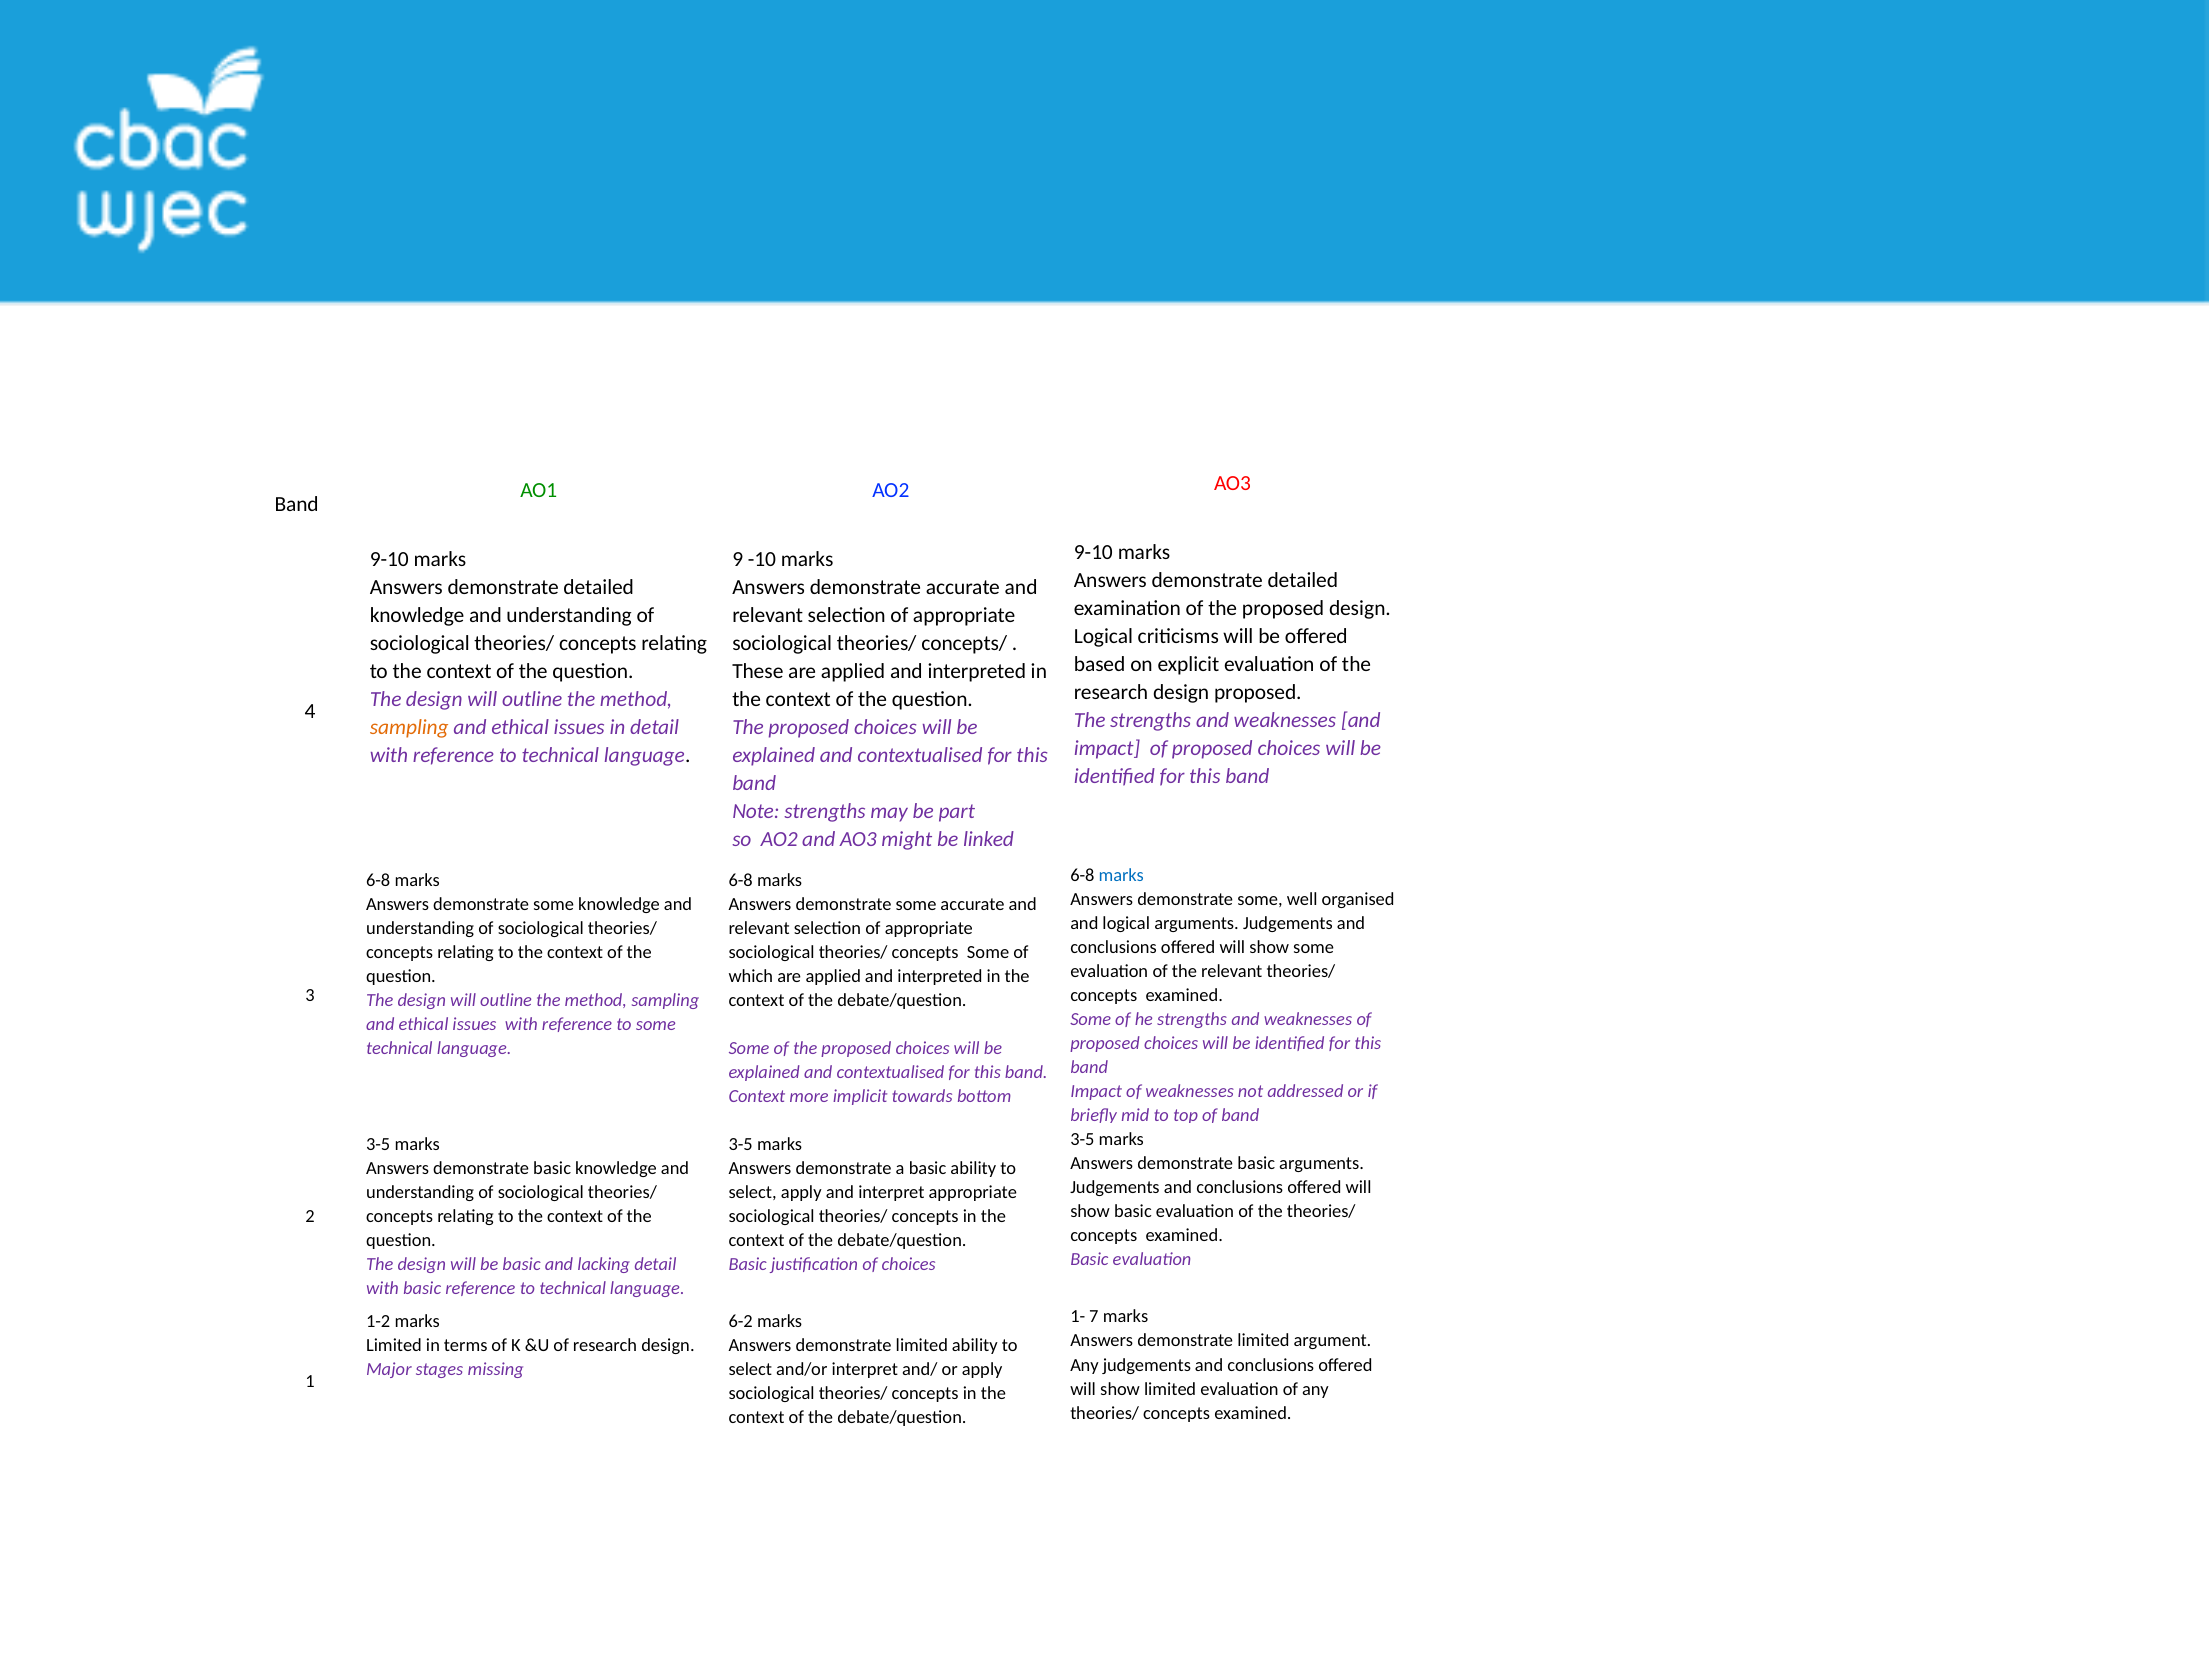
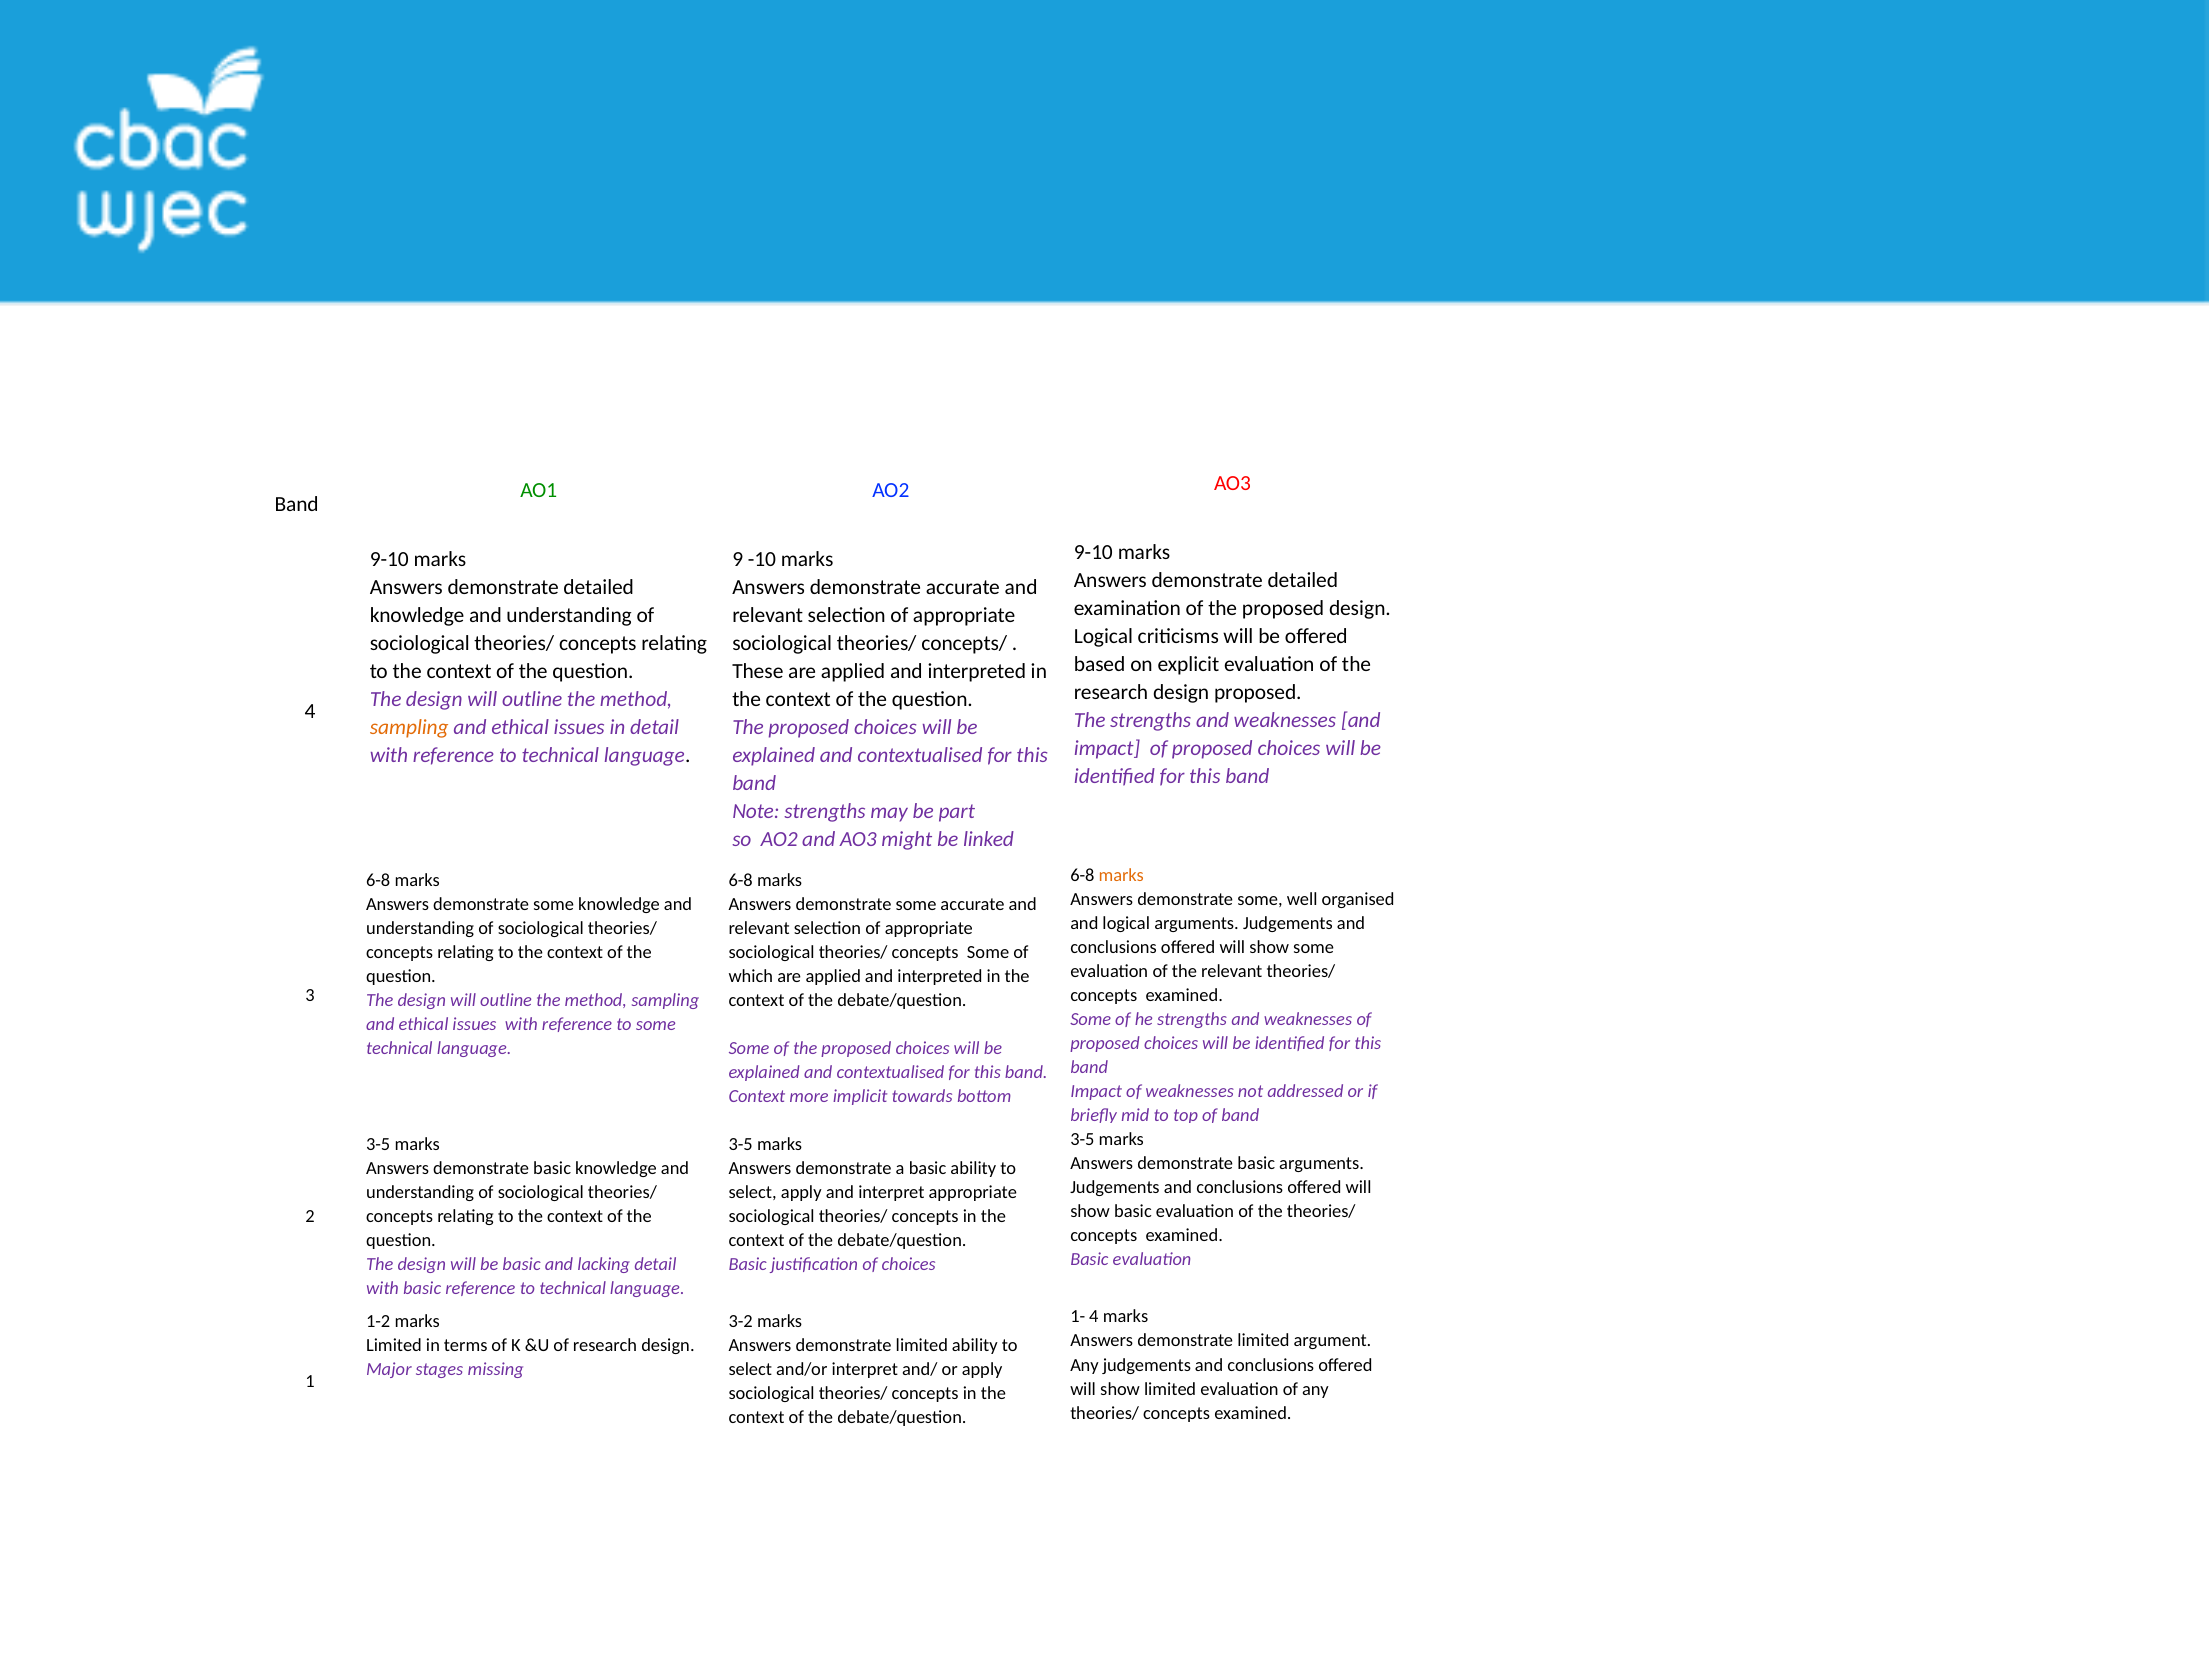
marks at (1121, 875) colour: blue -> orange
1- 7: 7 -> 4
6-2: 6-2 -> 3-2
